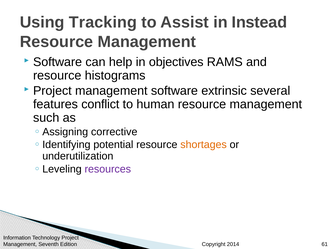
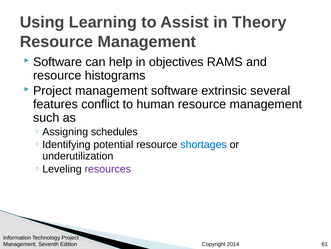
Tracking: Tracking -> Learning
Instead: Instead -> Theory
corrective: corrective -> schedules
shortages colour: orange -> blue
